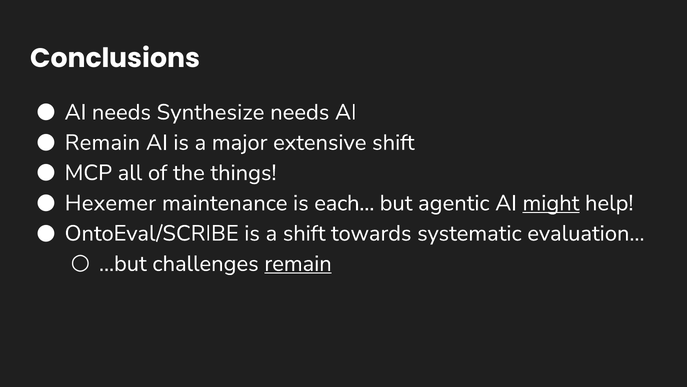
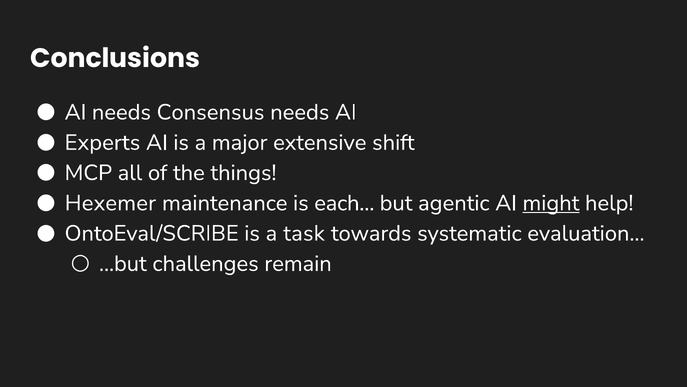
Synthesize: Synthesize -> Consensus
Remain at (102, 142): Remain -> Experts
a shift: shift -> task
remain at (298, 263) underline: present -> none
